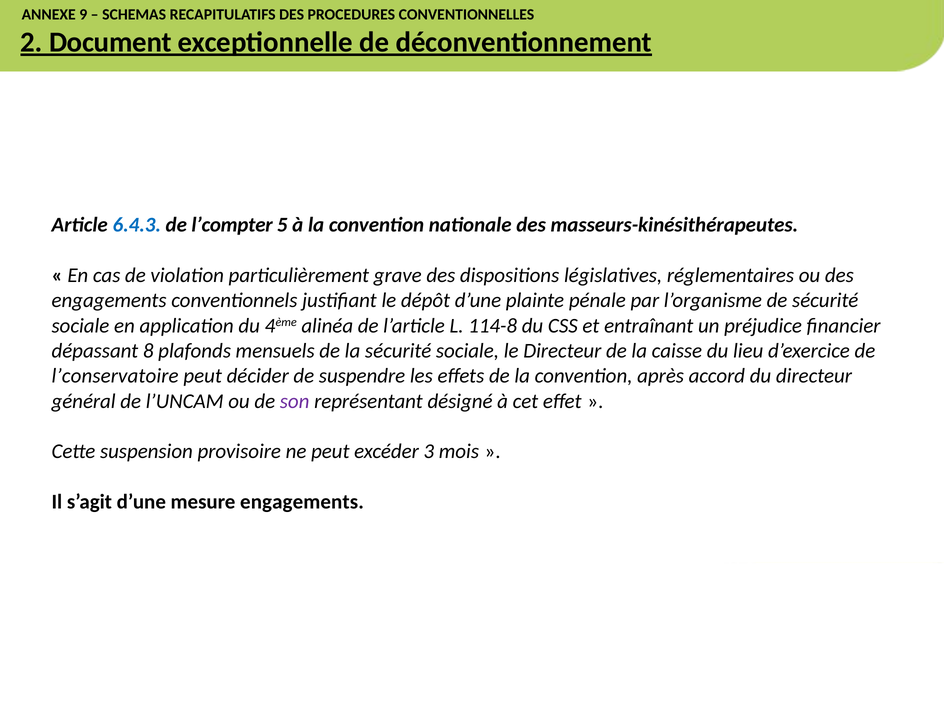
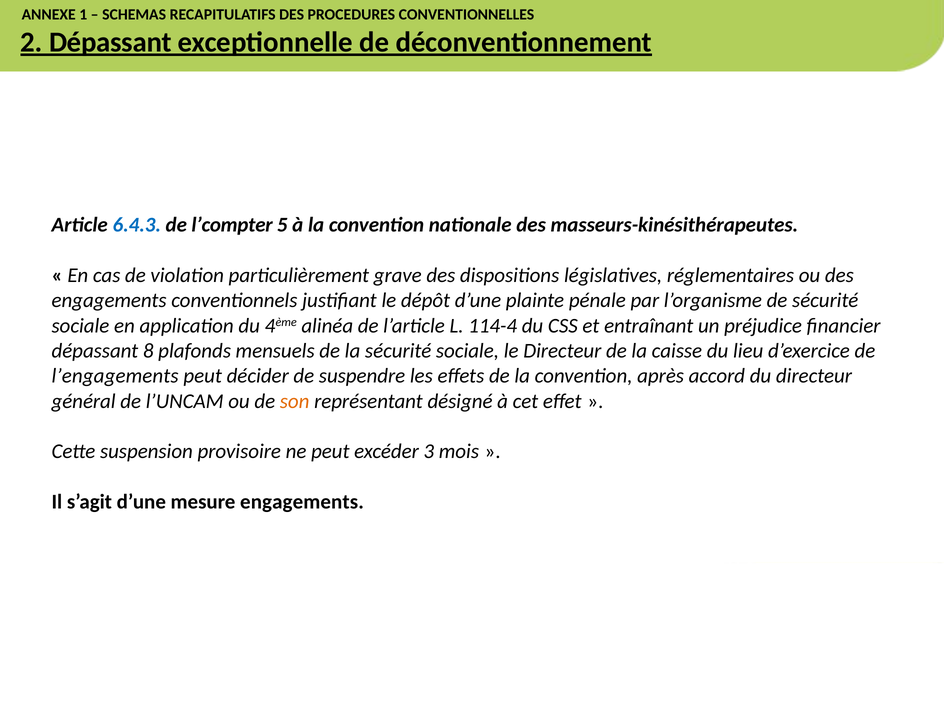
9: 9 -> 1
2 Document: Document -> Dépassant
114-8: 114-8 -> 114-4
l’conservatoire: l’conservatoire -> l’engagements
son colour: purple -> orange
